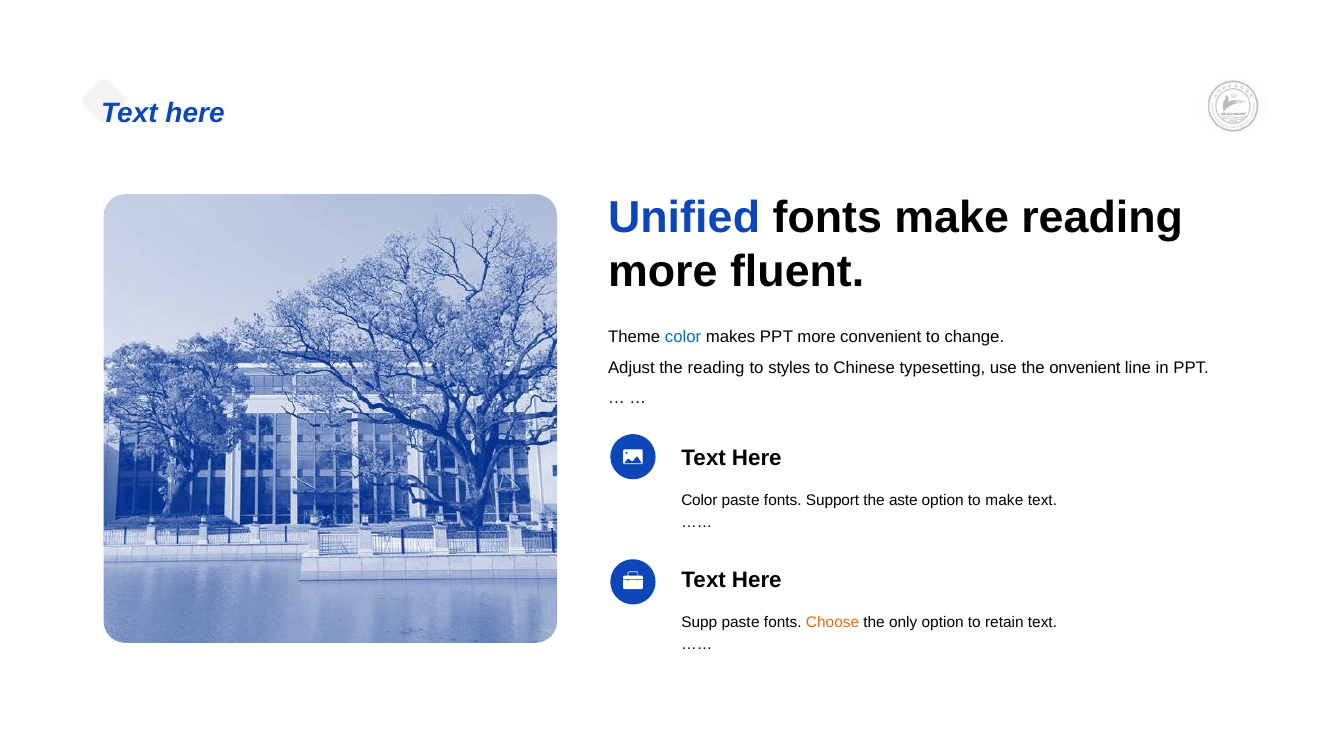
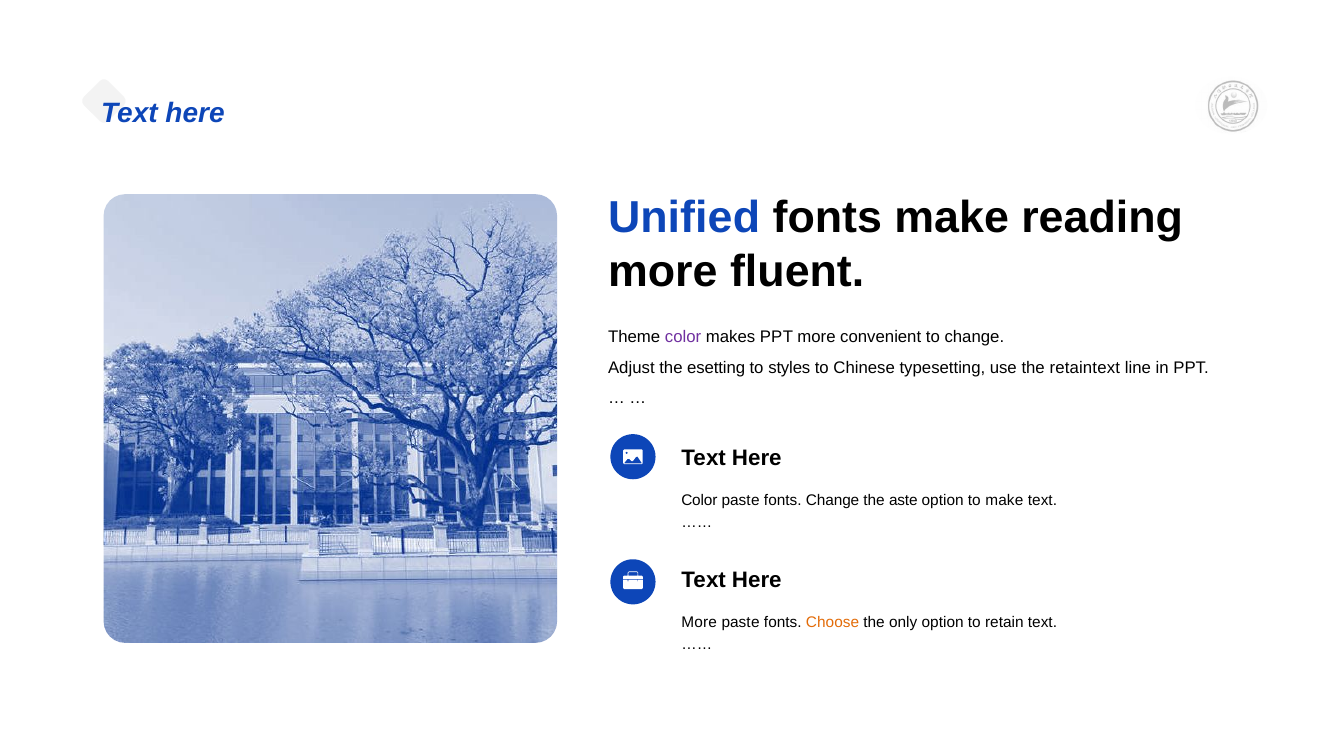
color at (683, 338) colour: blue -> purple
the reading: reading -> esetting
onvenient: onvenient -> retaintext
fonts Support: Support -> Change
Supp at (699, 622): Supp -> More
